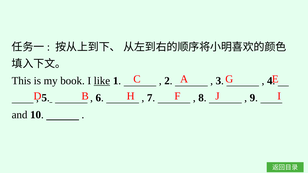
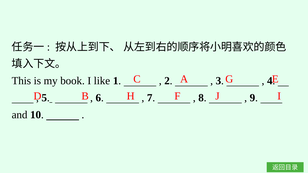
like underline: present -> none
